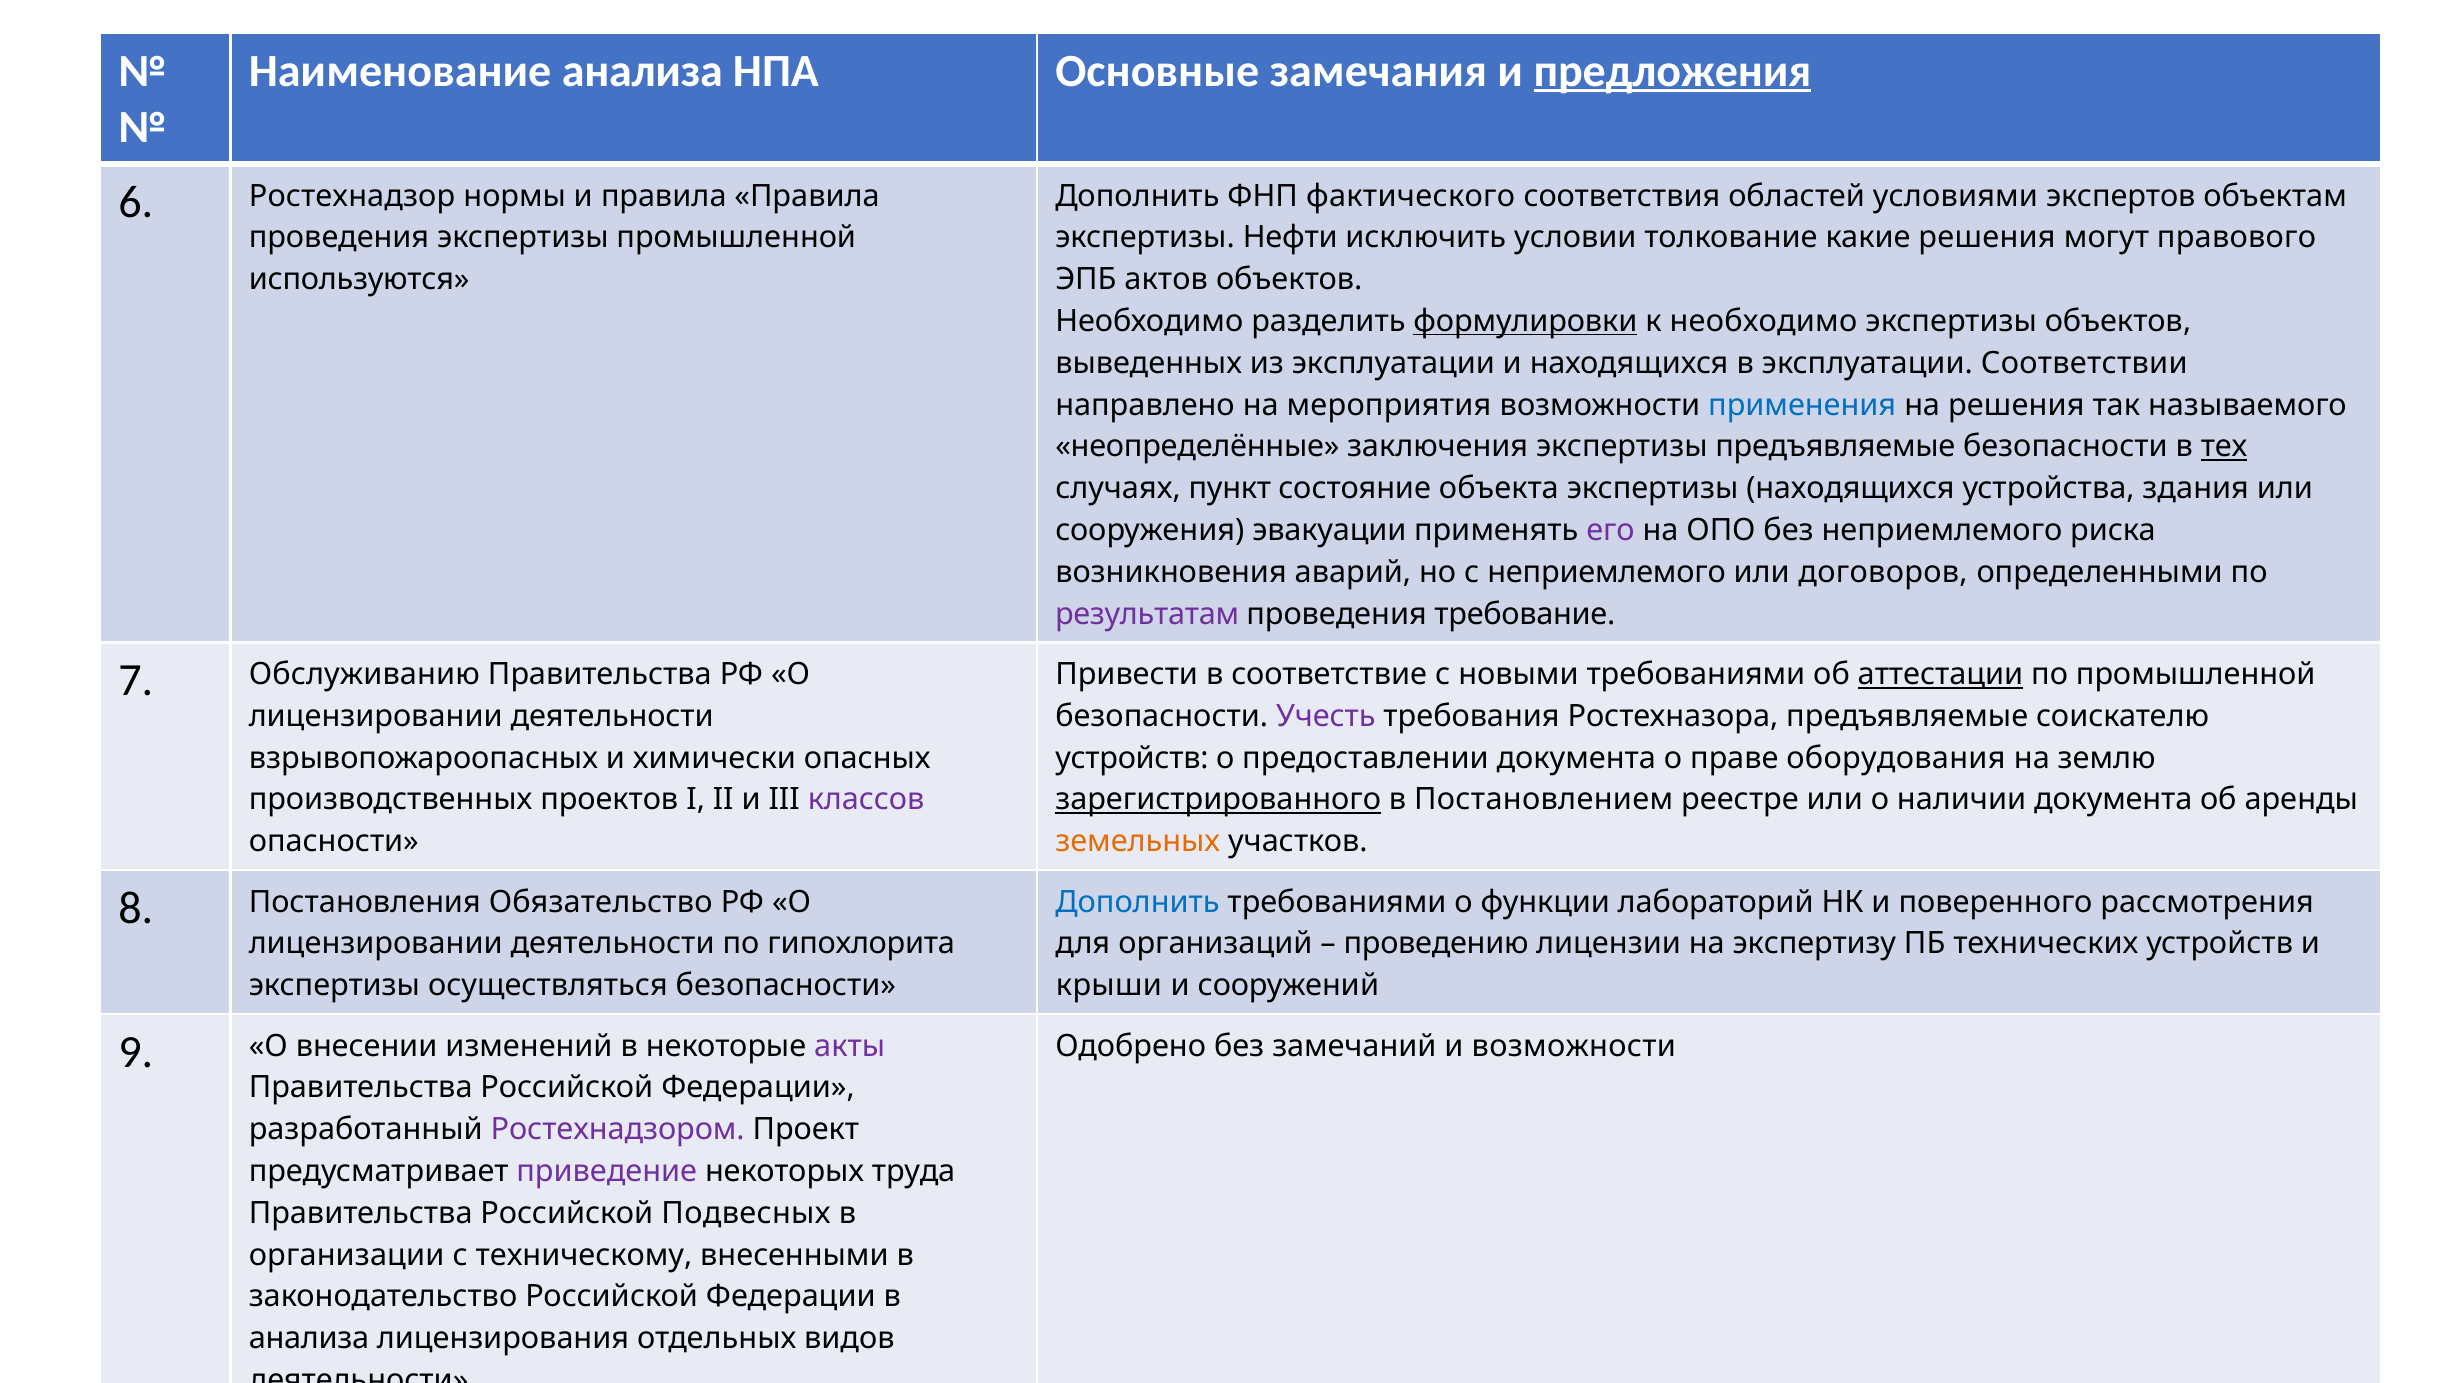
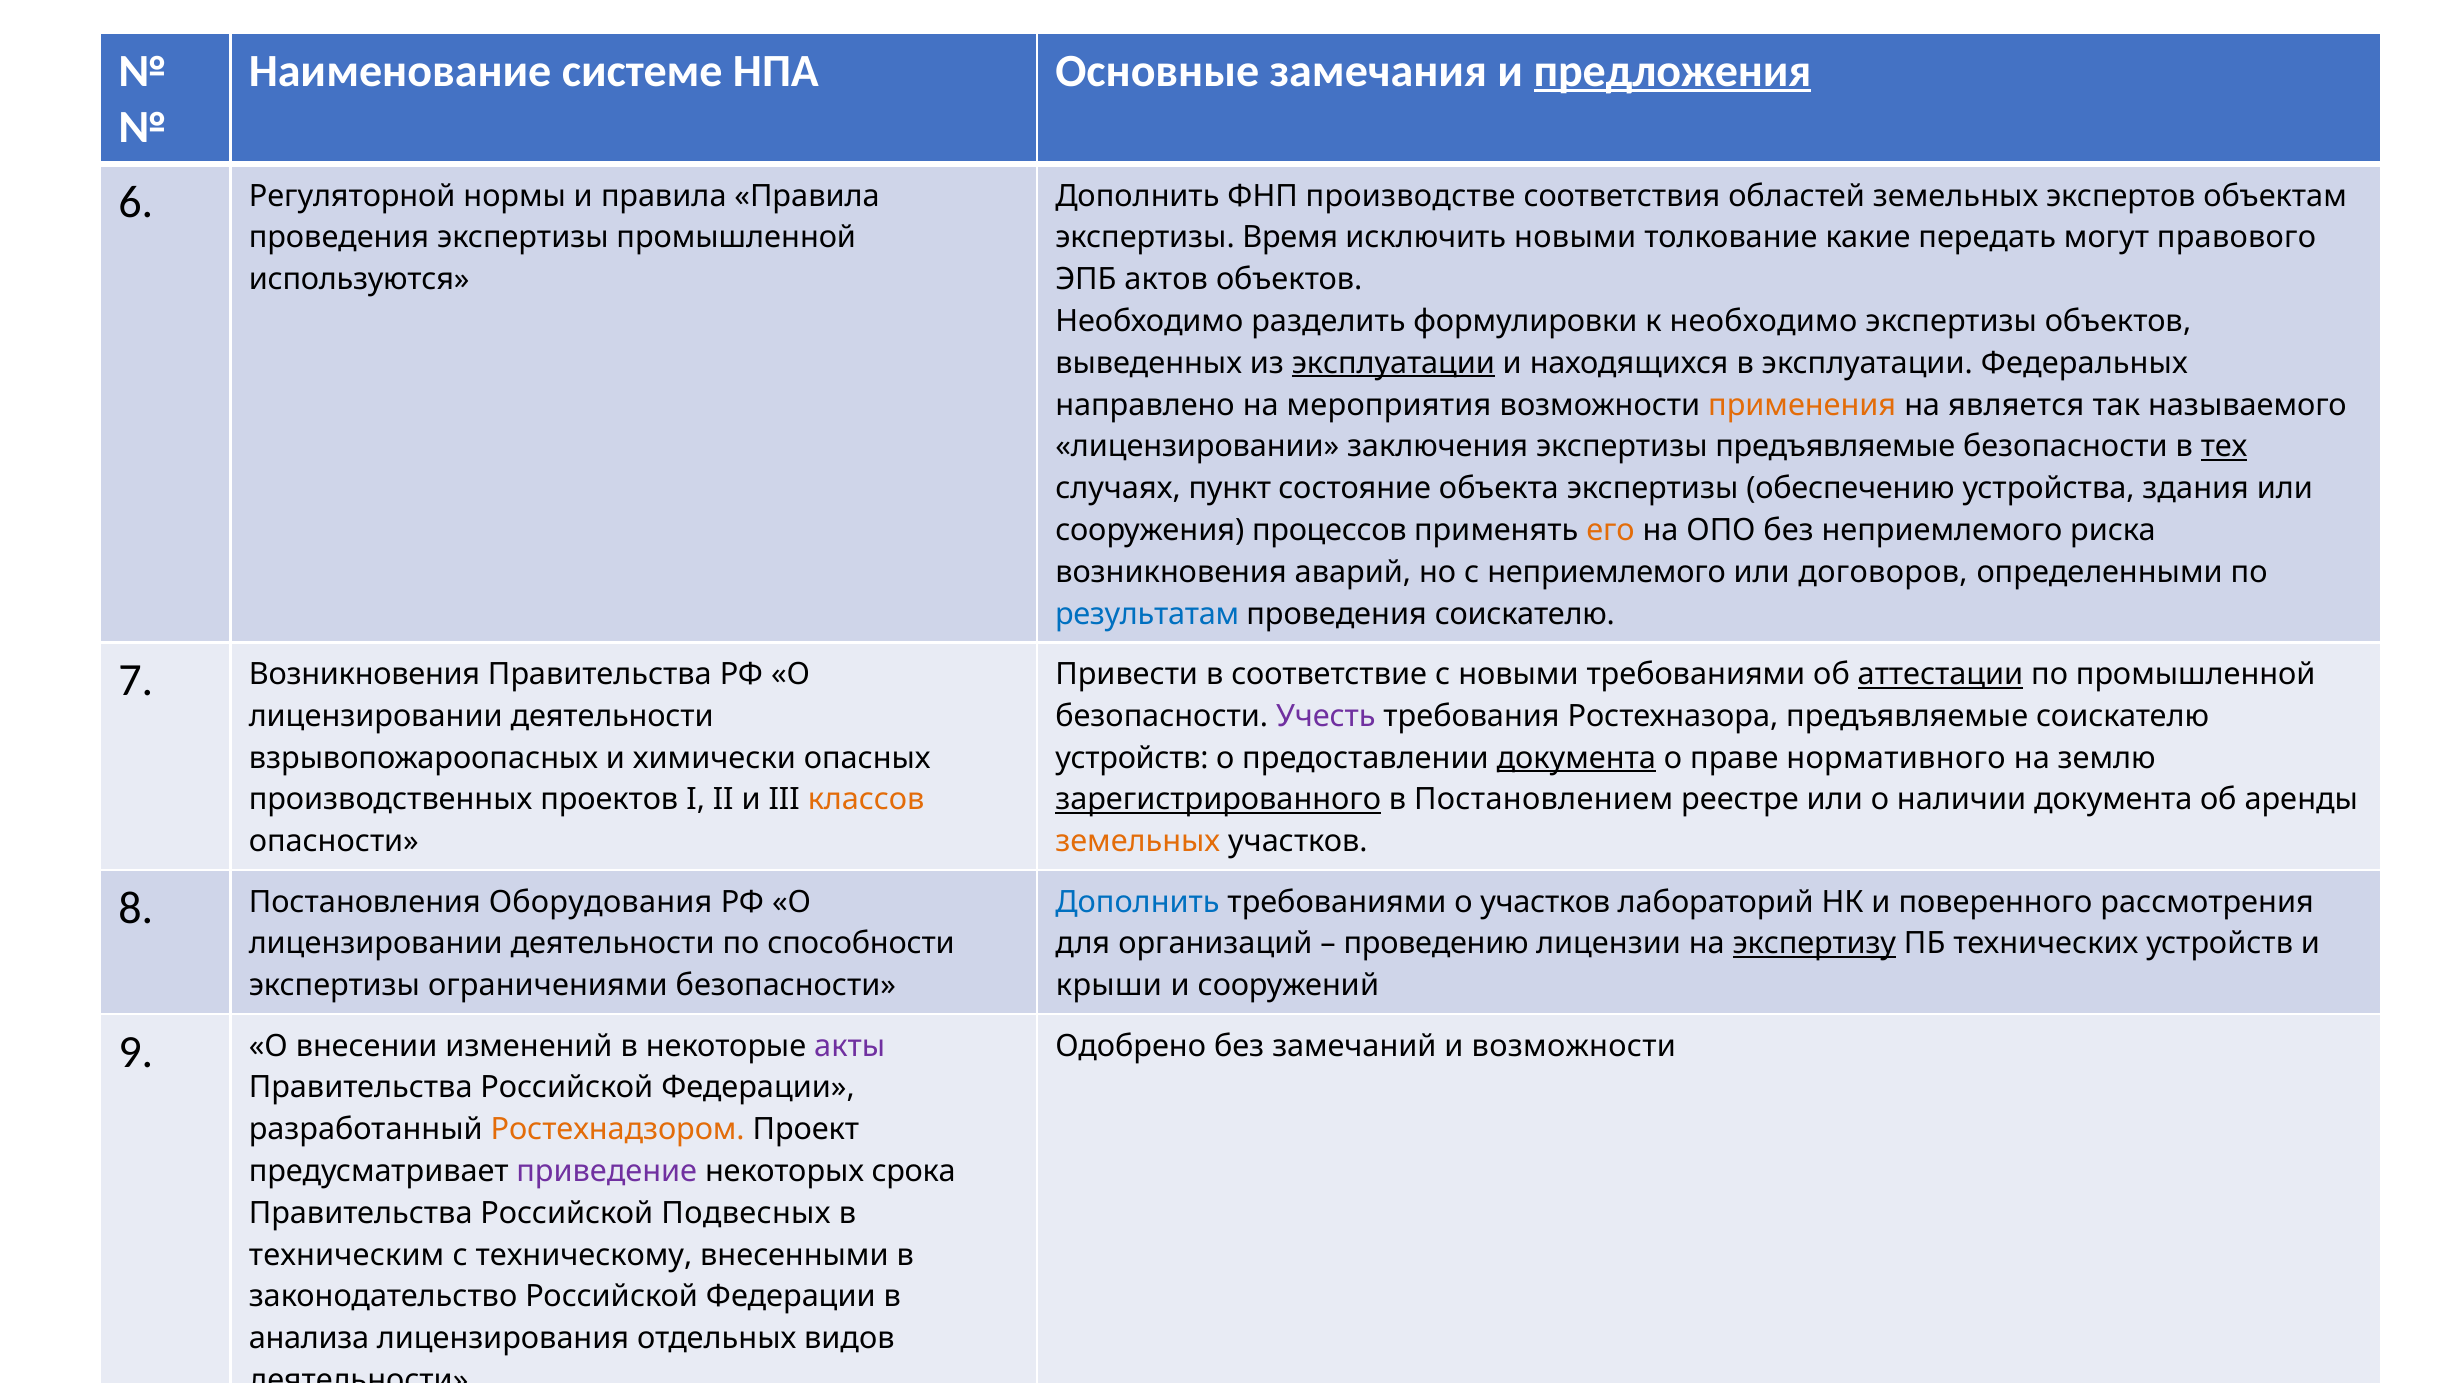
Наименование анализа: анализа -> системе
Ростехнадзор: Ростехнадзор -> Регуляторной
фактического: фактического -> производстве
областей условиями: условиями -> земельных
Нефти: Нефти -> Время
исключить условии: условии -> новыми
какие решения: решения -> передать
формулировки underline: present -> none
эксплуатации at (1393, 363) underline: none -> present
Соответствии: Соответствии -> Федеральных
применения colour: blue -> orange
на решения: решения -> является
неопределённые at (1197, 447): неопределённые -> лицензировании
экспертизы находящихся: находящихся -> обеспечению
эвакуации: эвакуации -> процессов
его colour: purple -> orange
результатам colour: purple -> blue
проведения требование: требование -> соискателю
7 Обслуживанию: Обслуживанию -> Возникновения
документа at (1576, 758) underline: none -> present
оборудования: оборудования -> нормативного
классов colour: purple -> orange
Обязательство: Обязательство -> Оборудования
о функции: функции -> участков
гипохлорита: гипохлорита -> способности
экспертизу underline: none -> present
осуществляться: осуществляться -> ограничениями
Ростехнадзором colour: purple -> orange
труда: труда -> срока
организации: организации -> техническим
